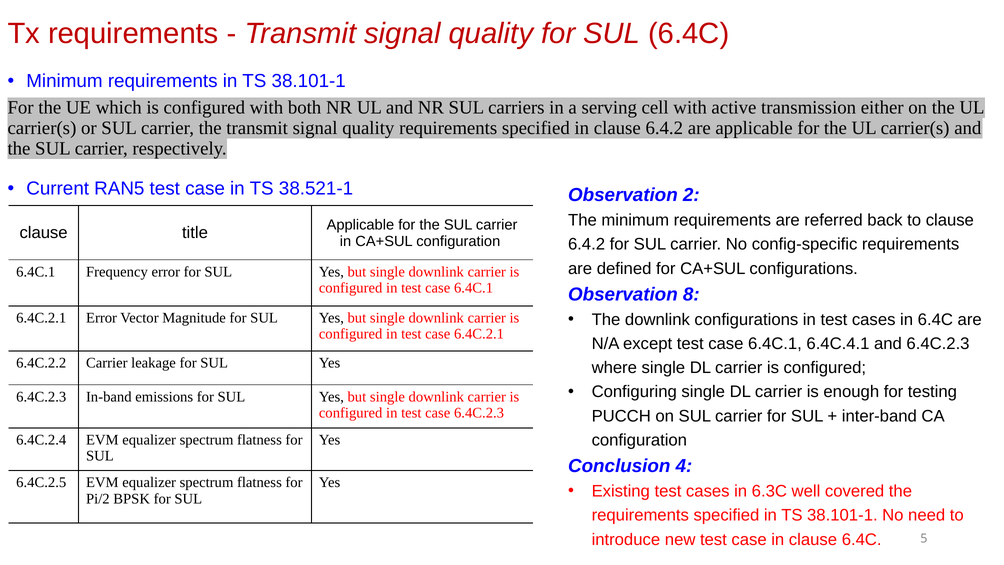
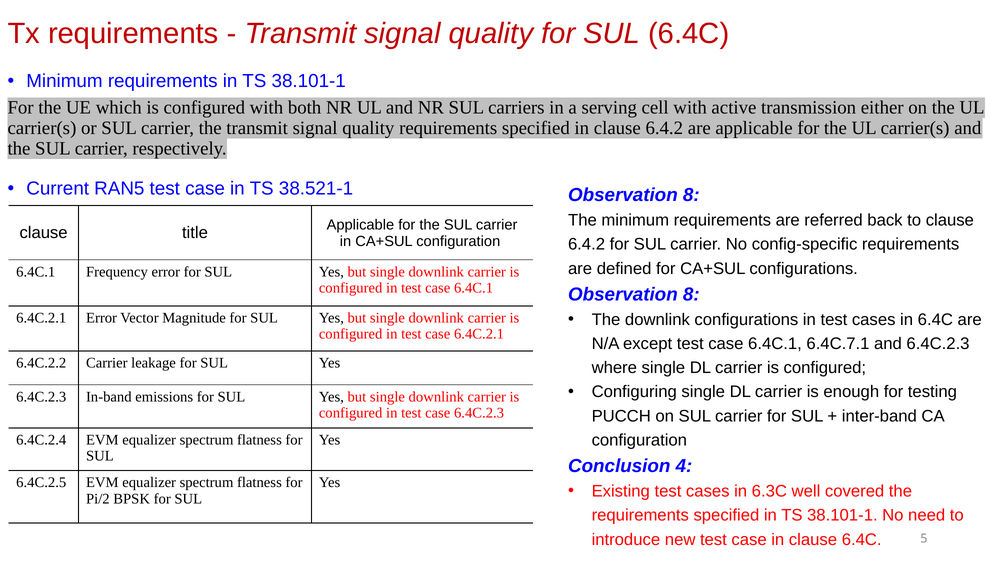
38.521-1 Observation 2: 2 -> 8
6.4C.4.1: 6.4C.4.1 -> 6.4C.7.1
